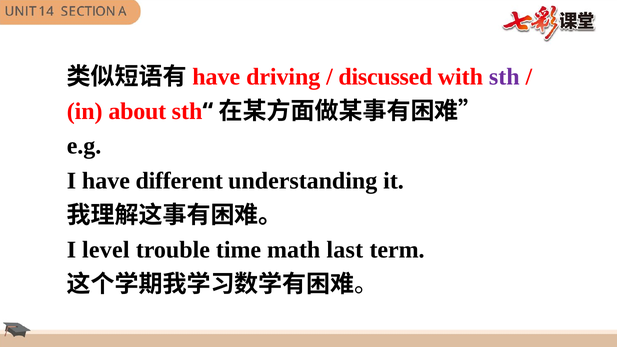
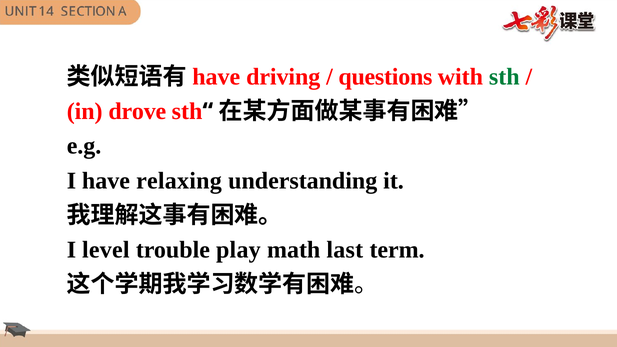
discussed: discussed -> questions
sth at (504, 77) colour: purple -> green
about: about -> drove
different: different -> relaxing
time: time -> play
